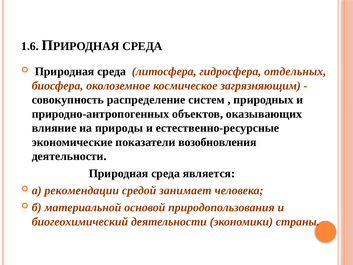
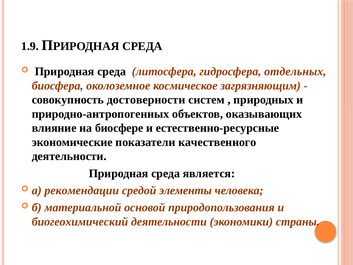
1.6: 1.6 -> 1.9
распределение: распределение -> достоверности
природы: природы -> биосфере
возобновления: возобновления -> качественного
занимает: занимает -> элементы
